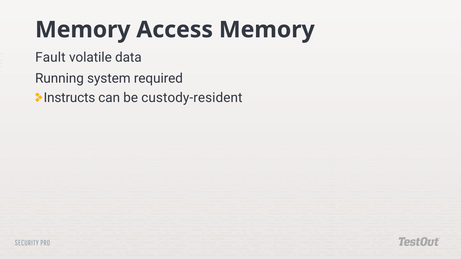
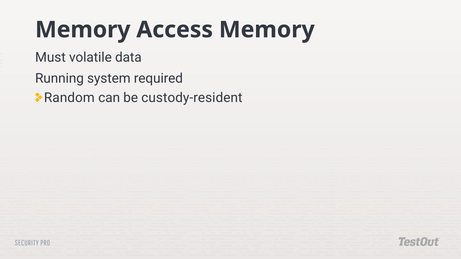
Fault: Fault -> Must
Instructs: Instructs -> Random
